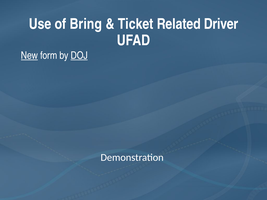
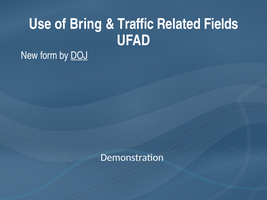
Ticket: Ticket -> Traffic
Driver: Driver -> Fields
New underline: present -> none
